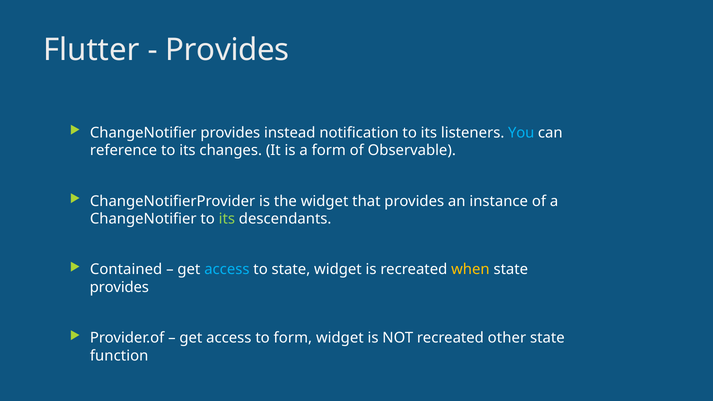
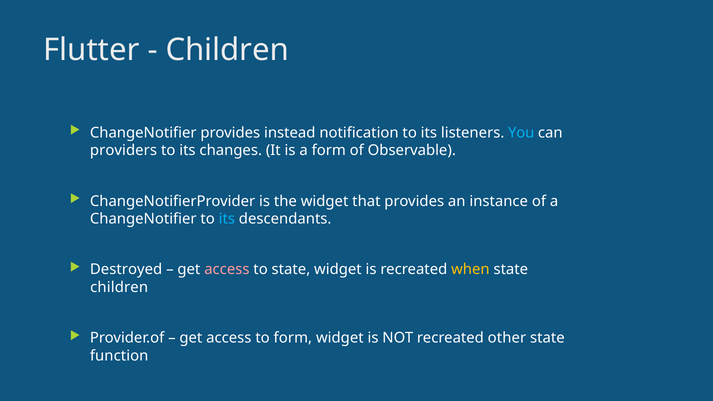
Provides at (227, 50): Provides -> Children
reference: reference -> providers
its at (227, 219) colour: light green -> light blue
Contained: Contained -> Destroyed
access at (227, 270) colour: light blue -> pink
provides at (119, 287): provides -> children
